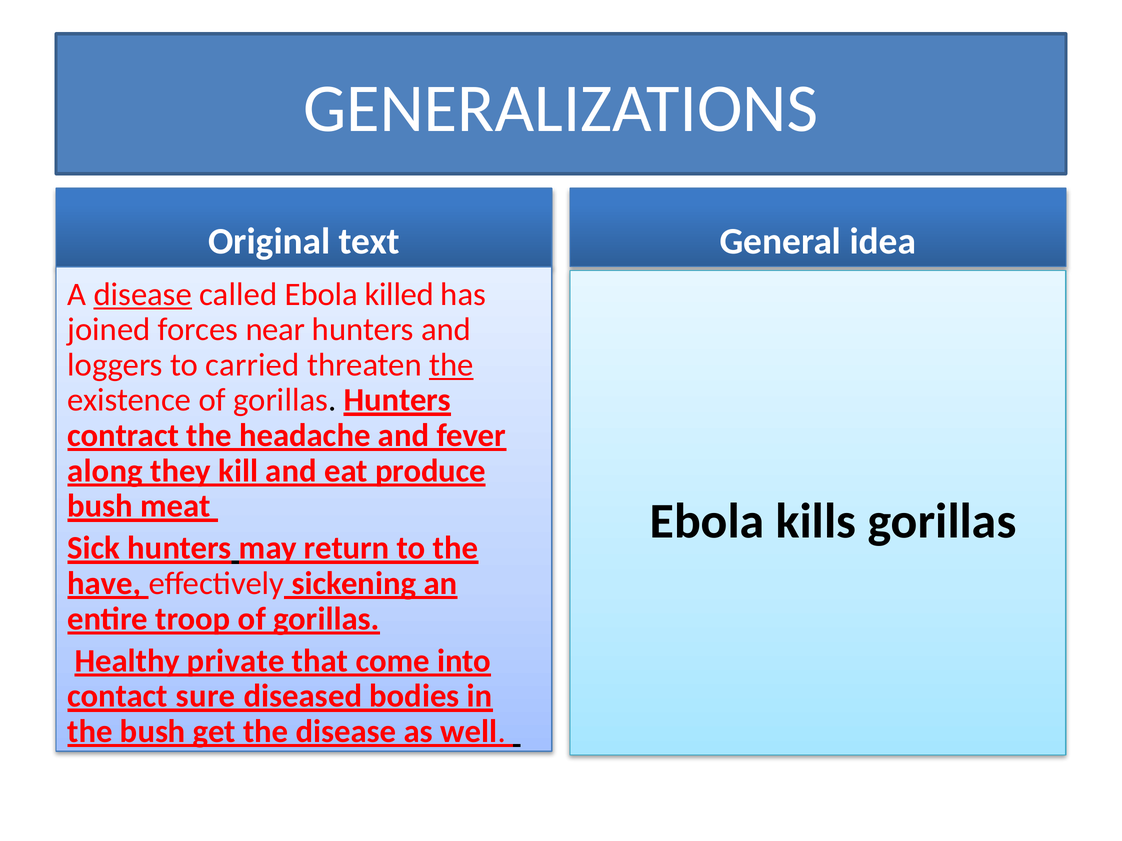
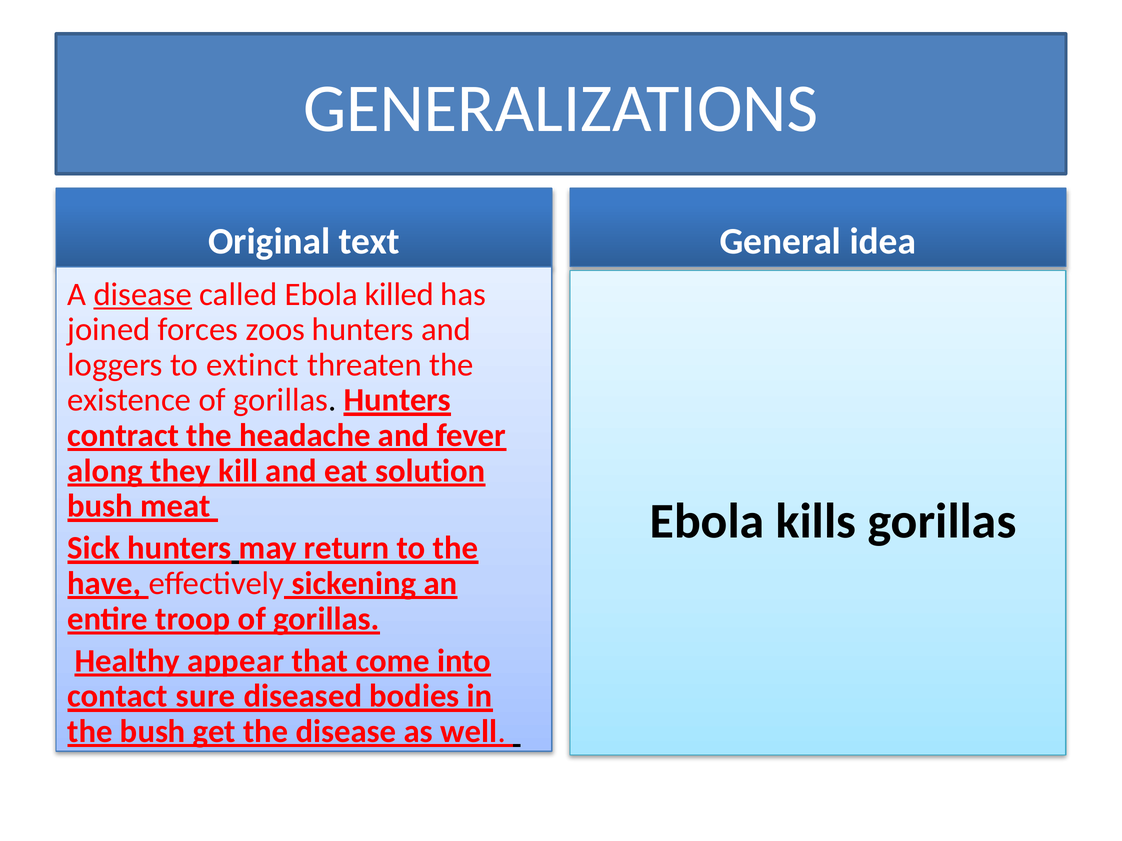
near: near -> zoos
carried: carried -> extinct
the at (451, 365) underline: present -> none
produce: produce -> solution
private: private -> appear
